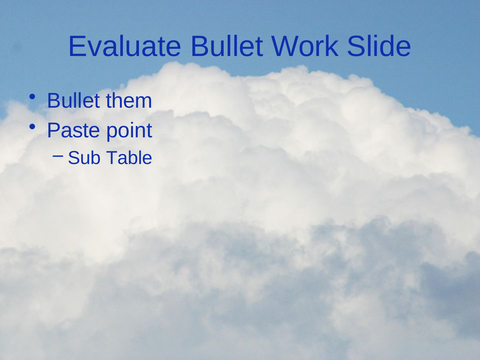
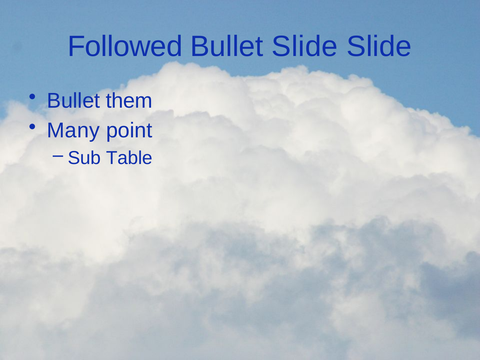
Evaluate: Evaluate -> Followed
Bullet Work: Work -> Slide
Paste: Paste -> Many
